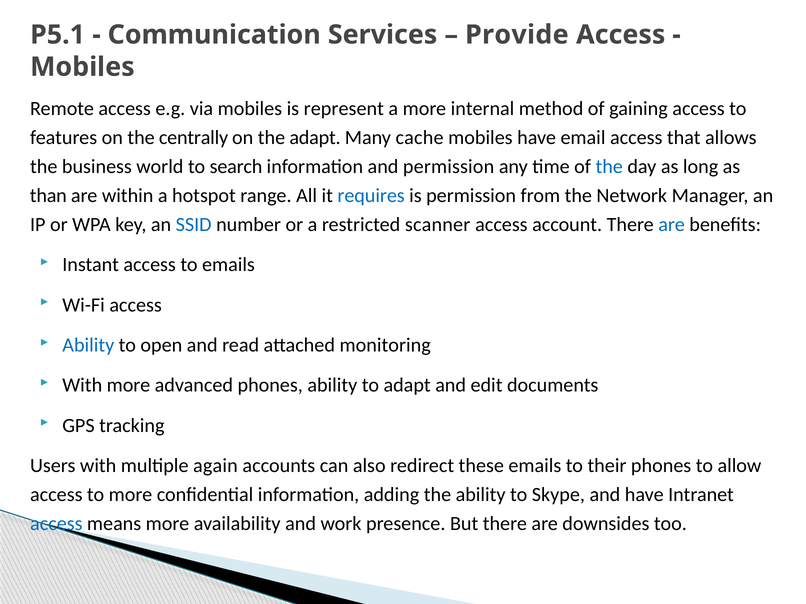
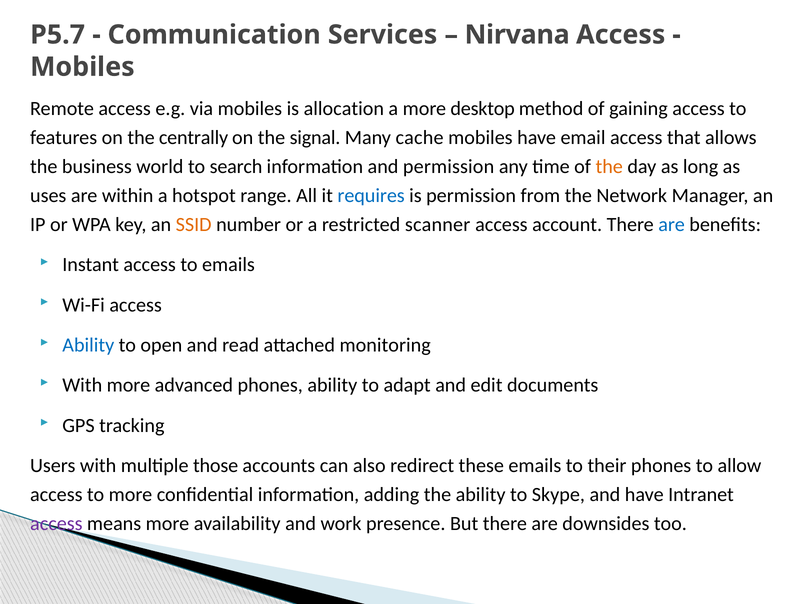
P5.1: P5.1 -> P5.7
Provide: Provide -> Nirvana
represent: represent -> allocation
internal: internal -> desktop
the adapt: adapt -> signal
the at (609, 167) colour: blue -> orange
than: than -> uses
SSID colour: blue -> orange
again: again -> those
access at (56, 524) colour: blue -> purple
